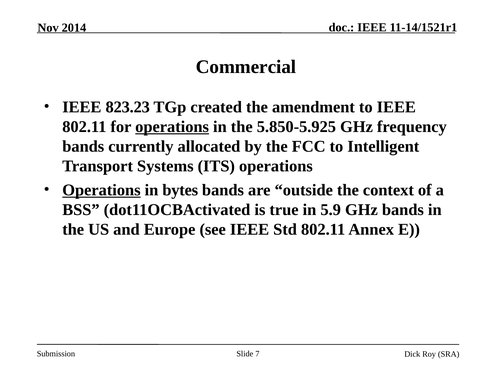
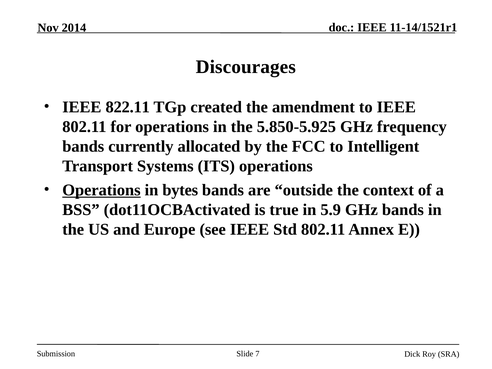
Commercial: Commercial -> Discourages
823.23: 823.23 -> 822.11
operations at (172, 127) underline: present -> none
